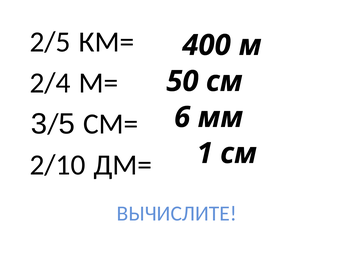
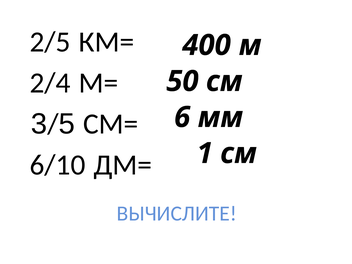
2/10: 2/10 -> 6/10
